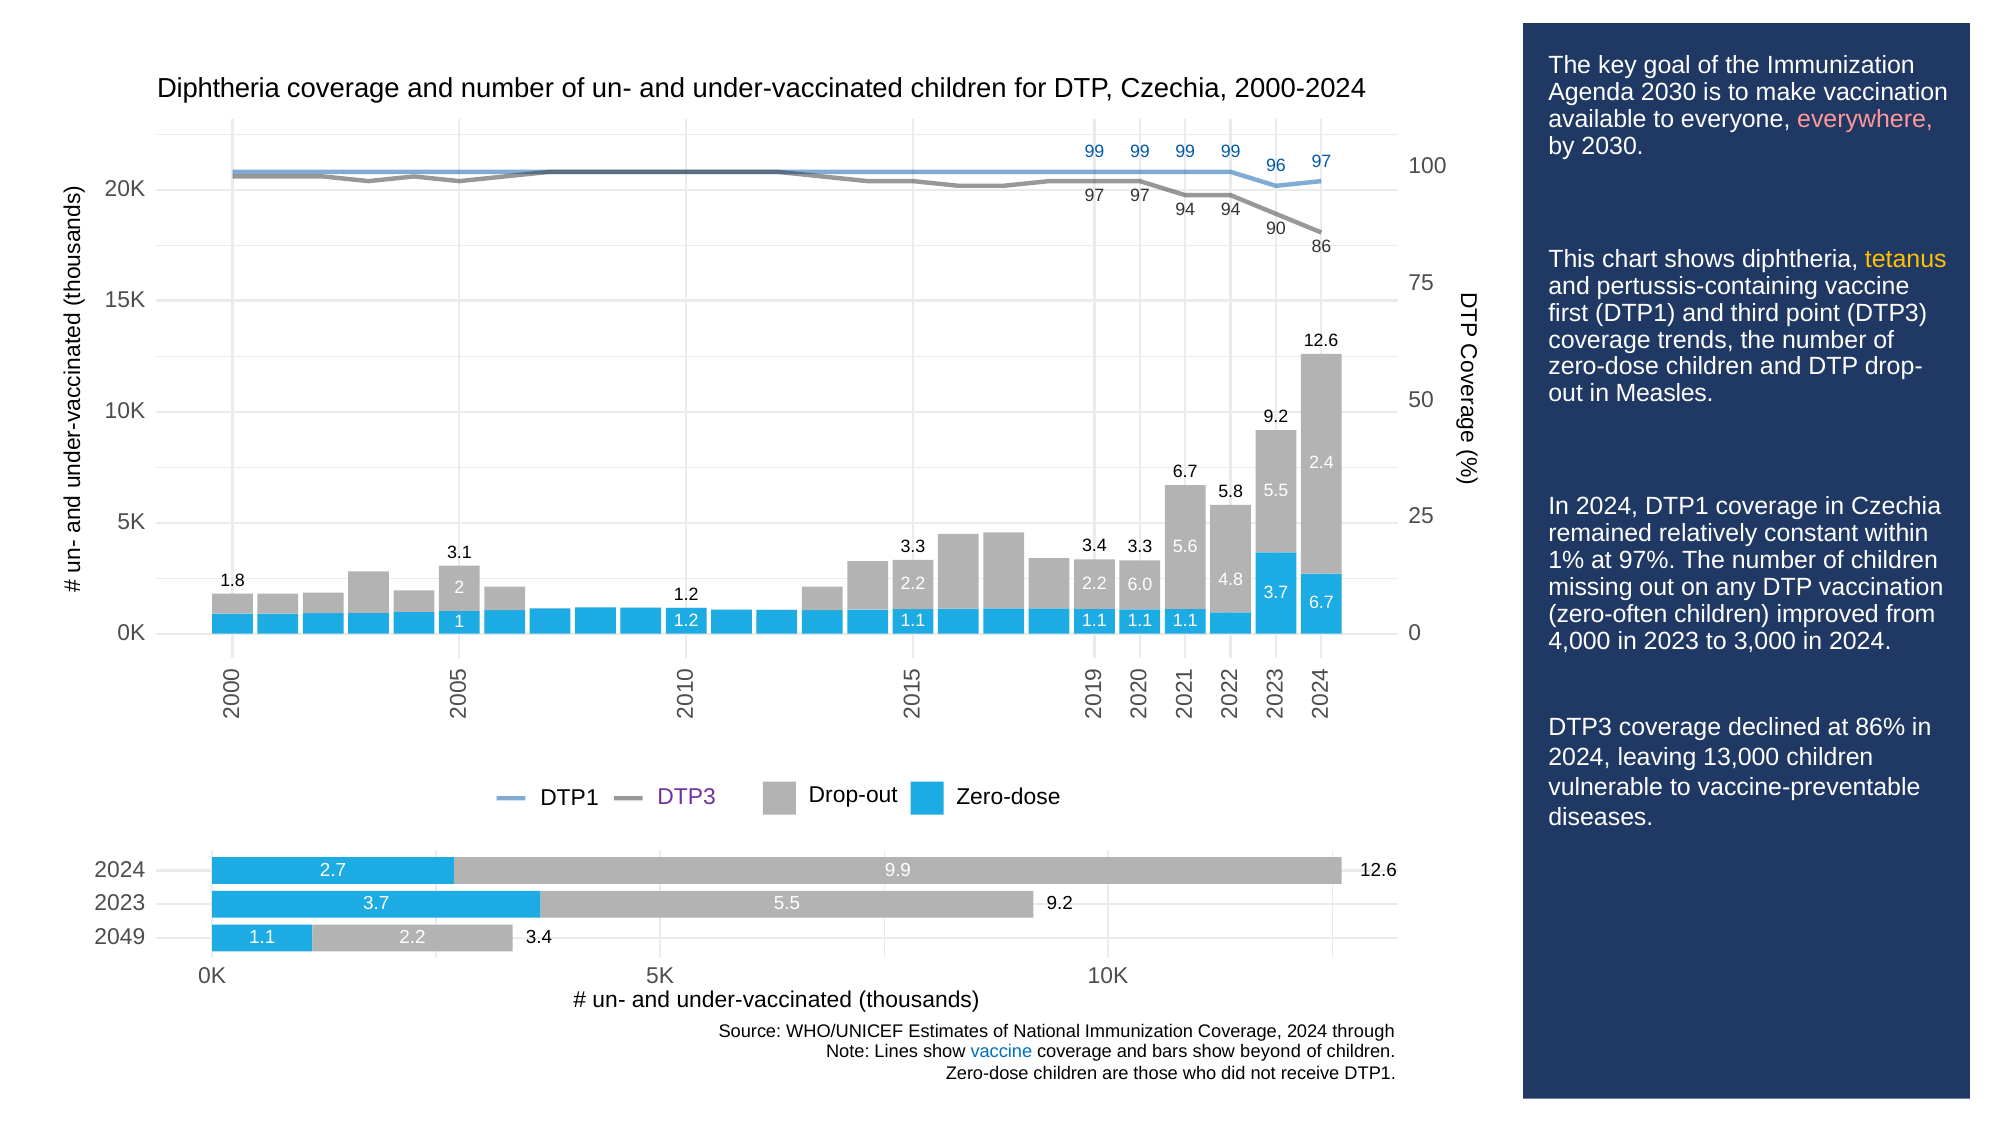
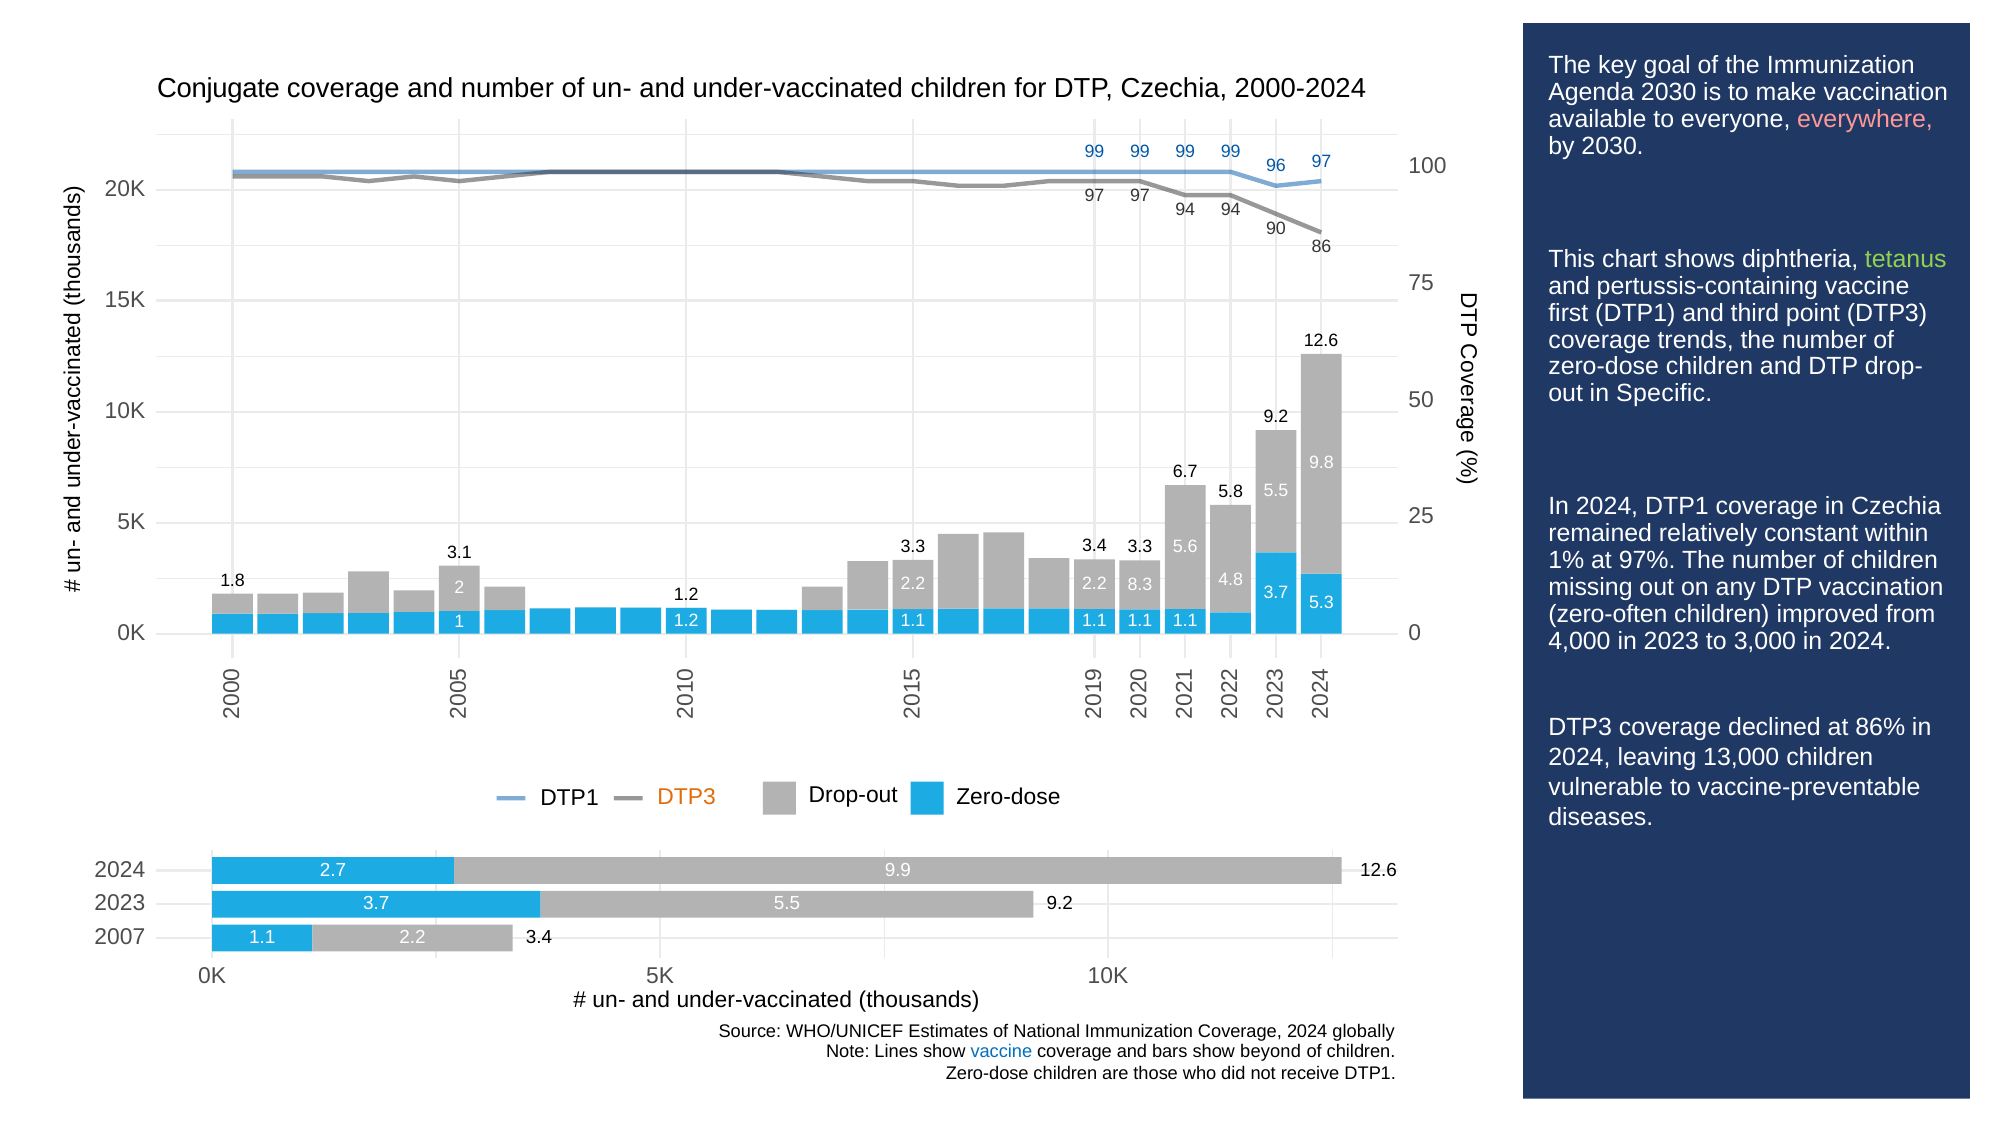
Diphtheria at (218, 89): Diphtheria -> Conjugate
tetanus colour: yellow -> light green
Measles: Measles -> Specific
2.4: 2.4 -> 9.8
6.0: 6.0 -> 8.3
6.7 at (1321, 603): 6.7 -> 5.3
DTP3 at (687, 797) colour: purple -> orange
2049: 2049 -> 2007
through: through -> globally
